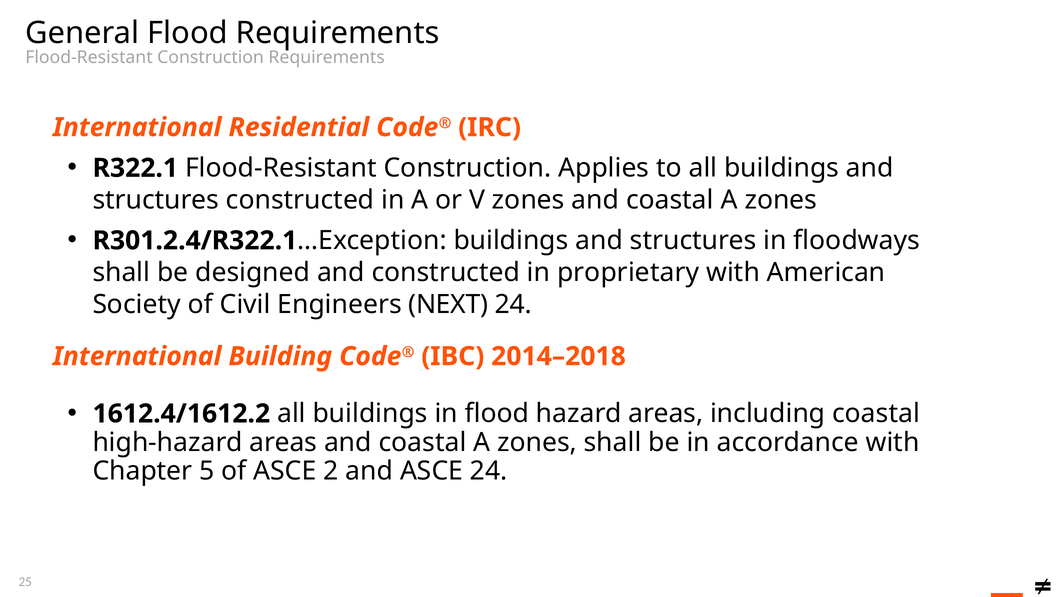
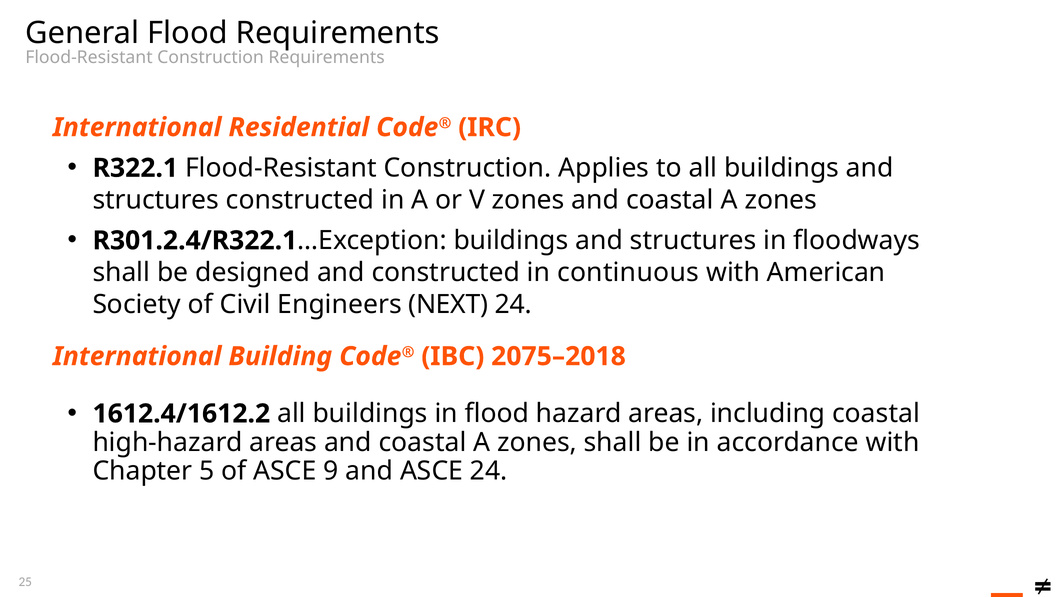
proprietary: proprietary -> continuous
2014–2018: 2014–2018 -> 2075–2018
2: 2 -> 9
